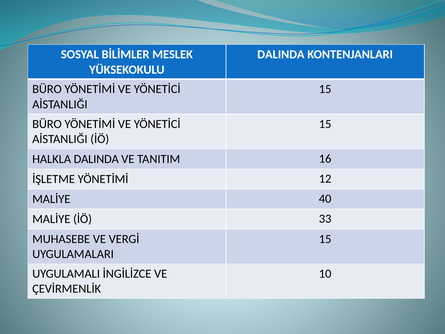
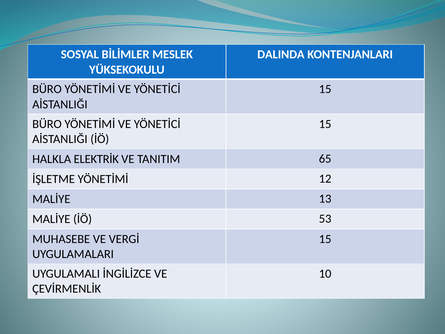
HALKLA DALINDA: DALINDA -> ELEKTRİK
16: 16 -> 65
40: 40 -> 13
33: 33 -> 53
